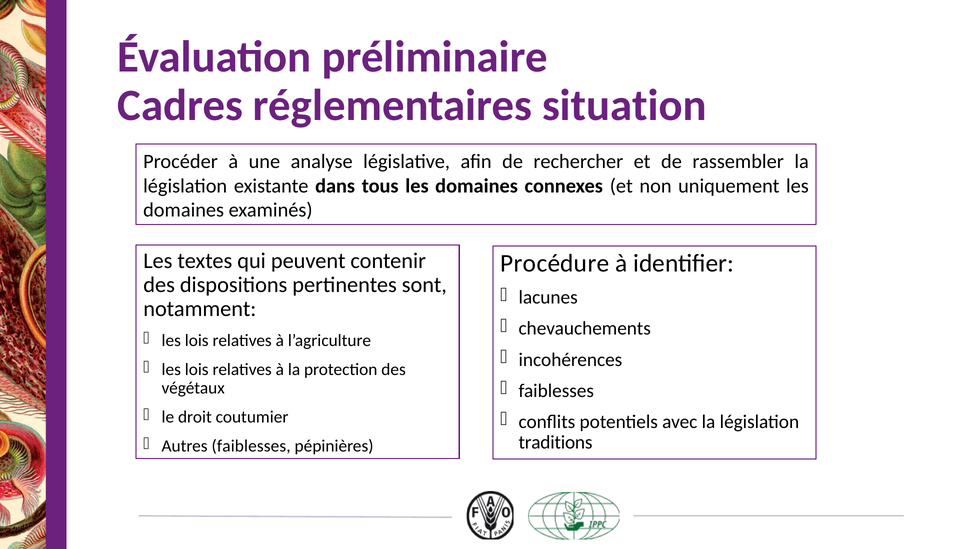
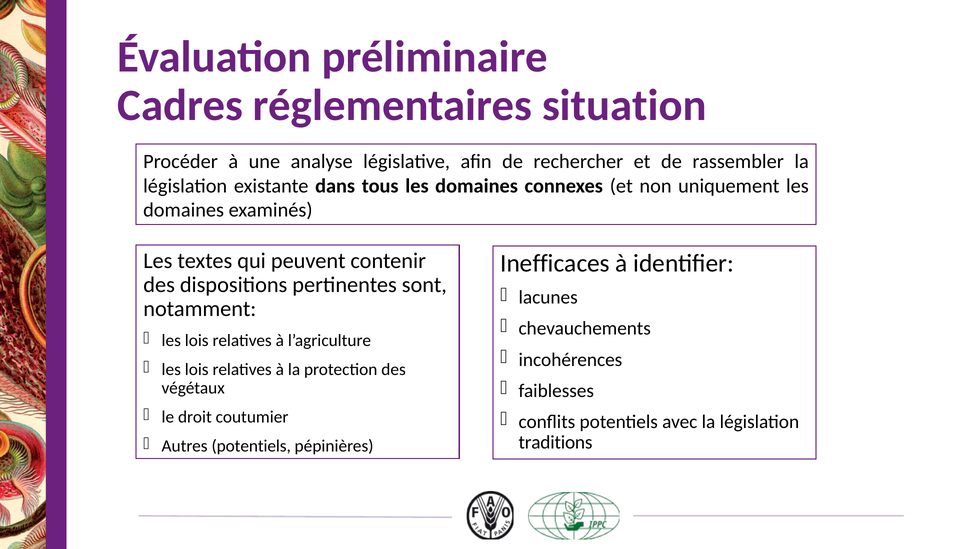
Procédure: Procédure -> Inefficaces
Autres faiblesses: faiblesses -> potentiels
